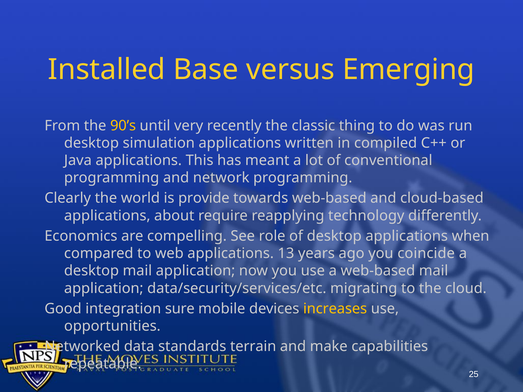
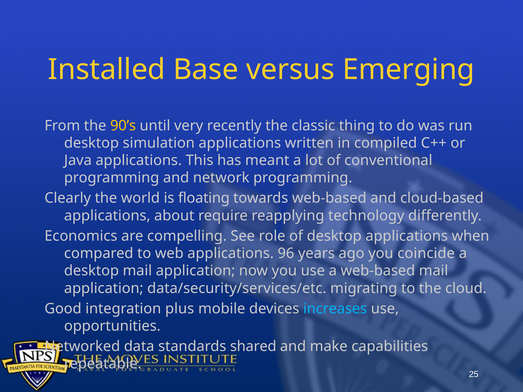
provide: provide -> floating
13: 13 -> 96
sure: sure -> plus
increases colour: yellow -> light blue
terrain: terrain -> shared
